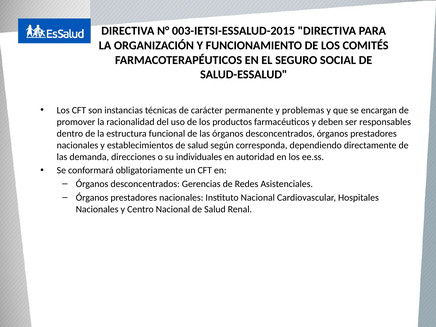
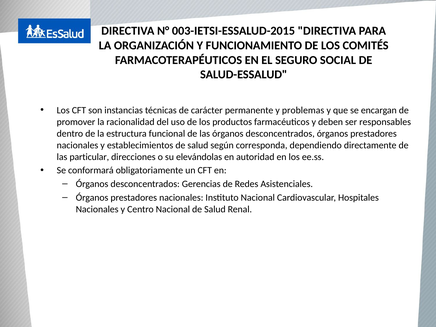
demanda: demanda -> particular
individuales: individuales -> elevándolas
